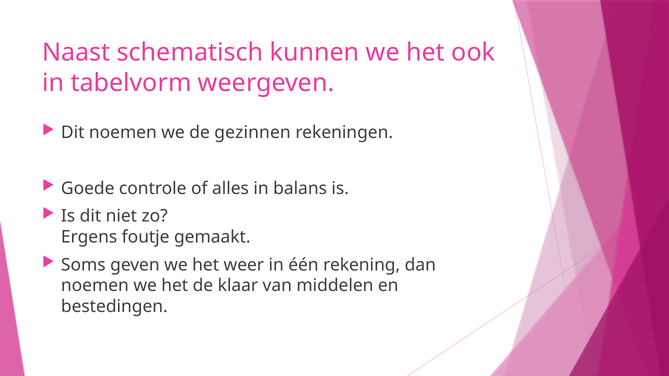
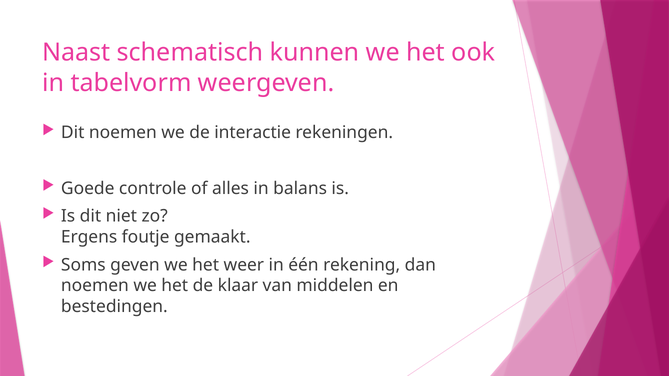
gezinnen: gezinnen -> interactie
